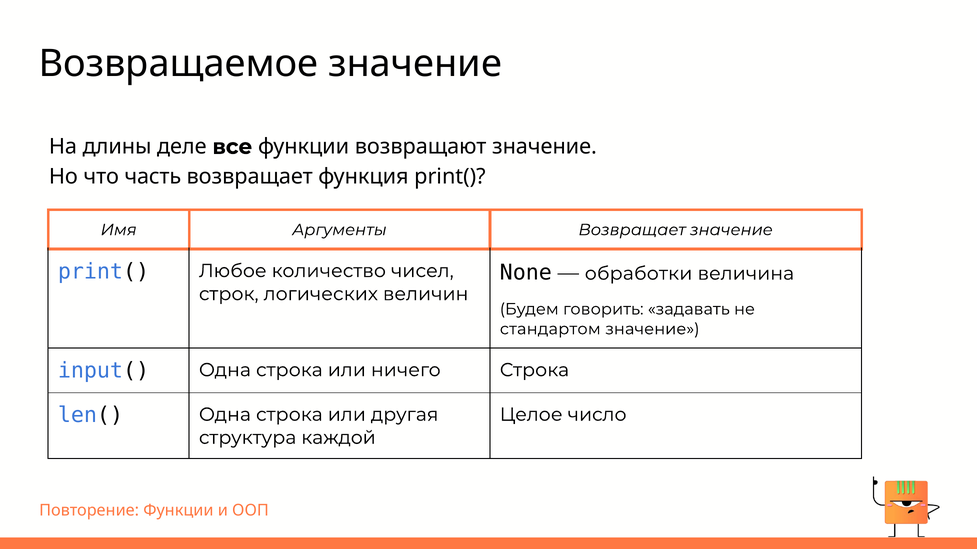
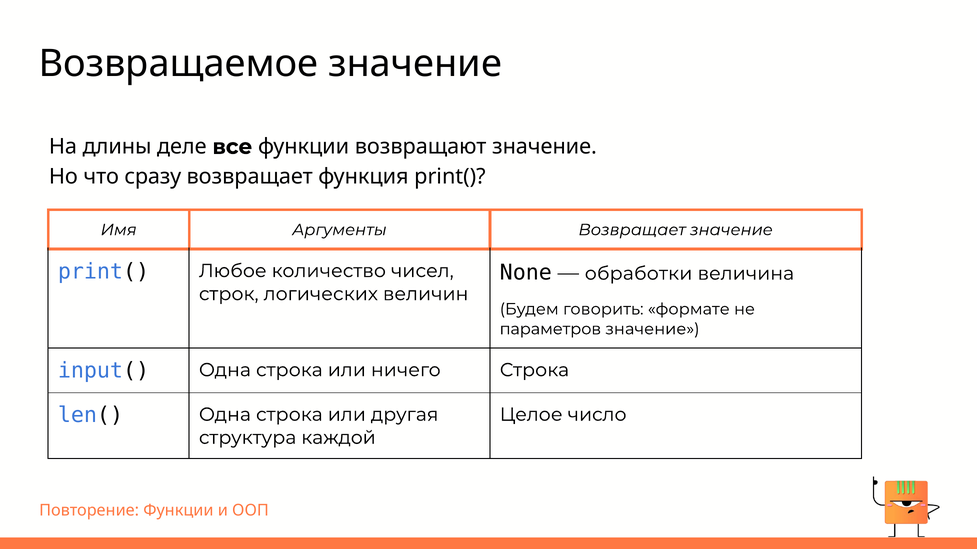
часть: часть -> сразу
задавать: задавать -> формате
стандартом: стандартом -> параметров
